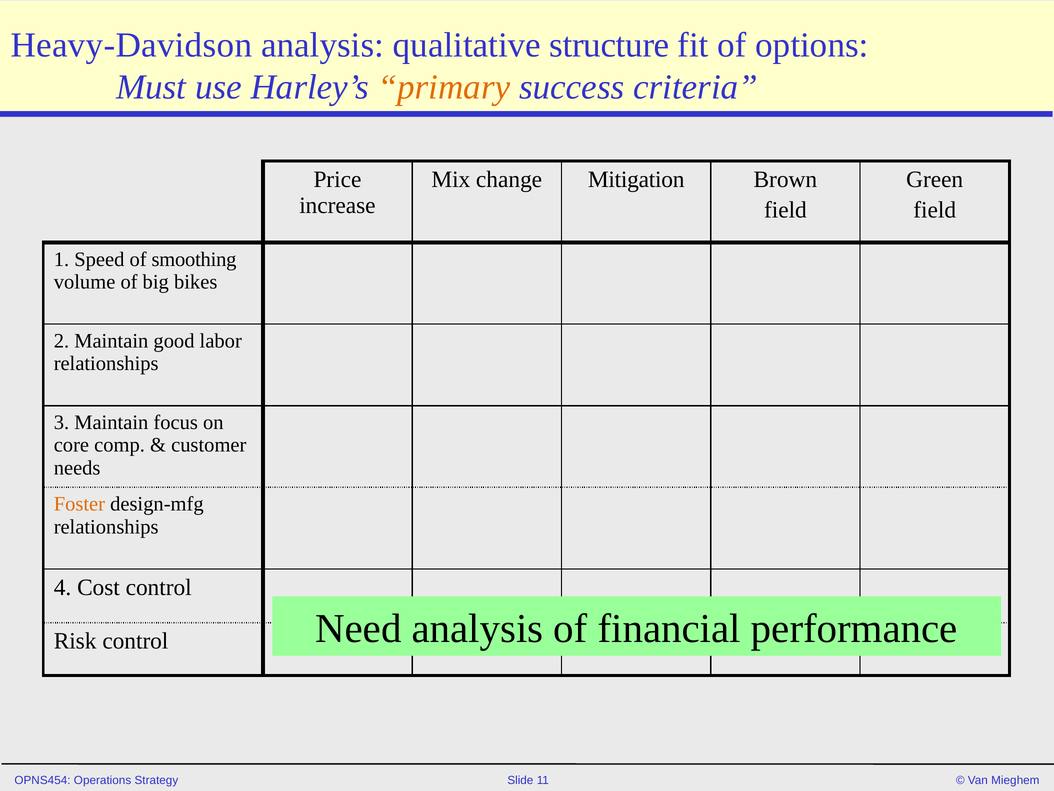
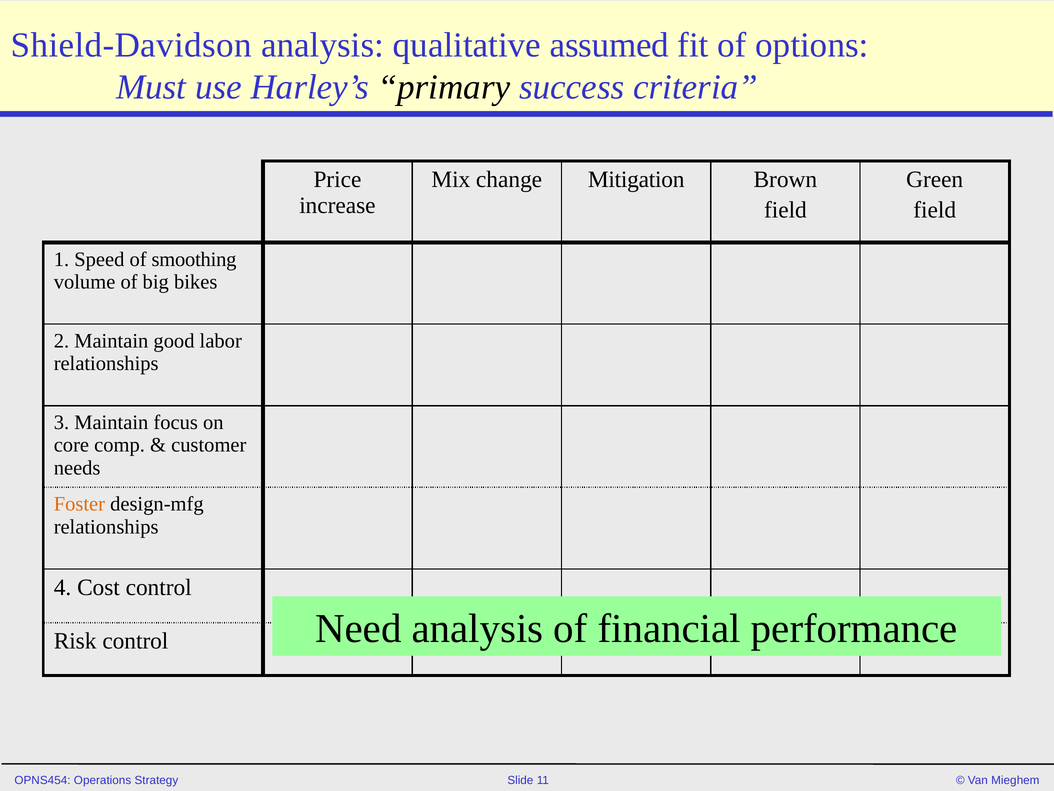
Heavy-Davidson: Heavy-Davidson -> Shield-Davidson
structure: structure -> assumed
primary colour: orange -> black
